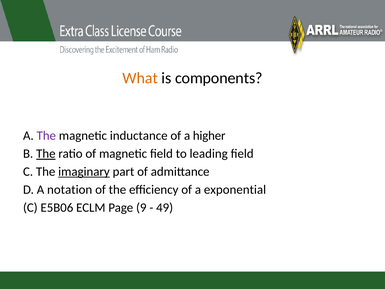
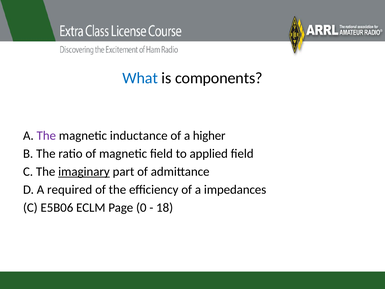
What colour: orange -> blue
The at (46, 154) underline: present -> none
leading: leading -> applied
notation: notation -> required
exponential: exponential -> impedances
9: 9 -> 0
49: 49 -> 18
